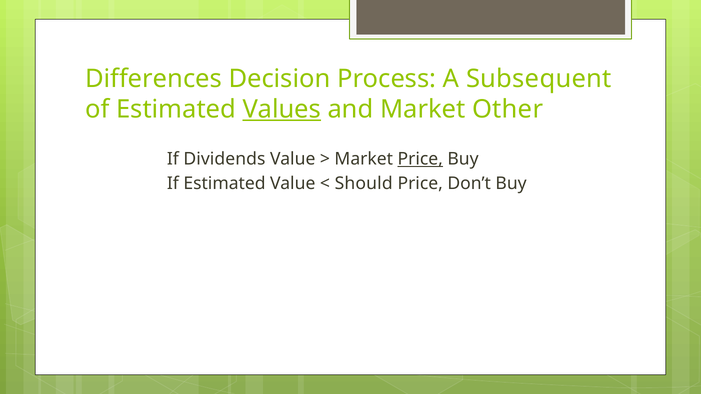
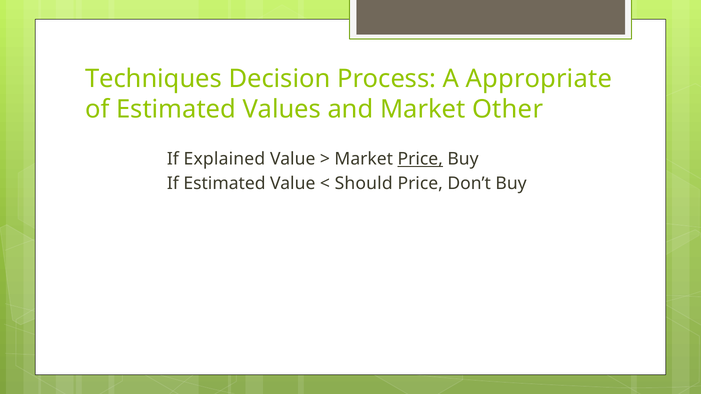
Differences: Differences -> Techniques
Subsequent: Subsequent -> Appropriate
Values underline: present -> none
Dividends: Dividends -> Explained
